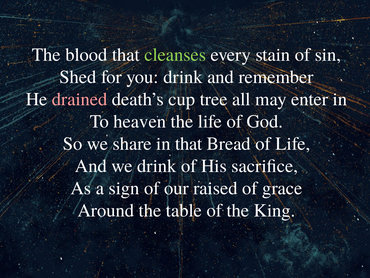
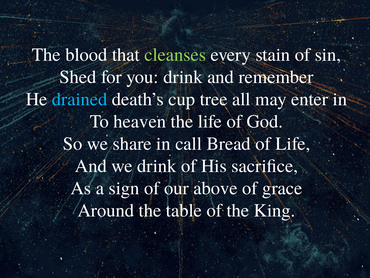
drained colour: pink -> light blue
in that: that -> call
raised: raised -> above
